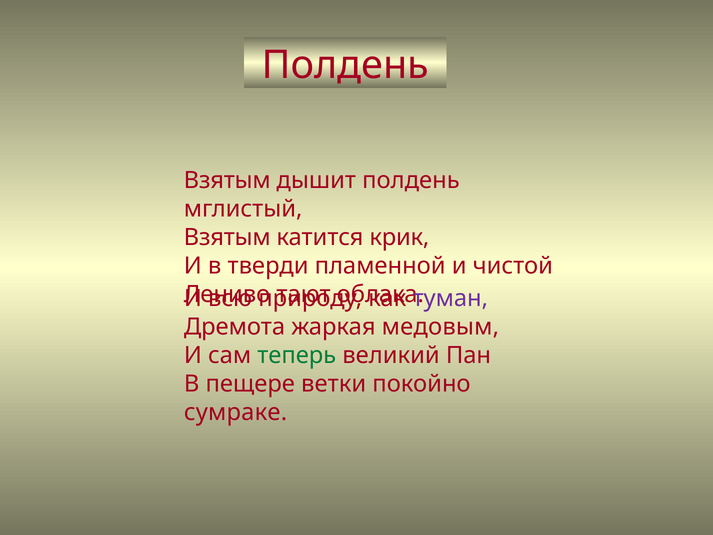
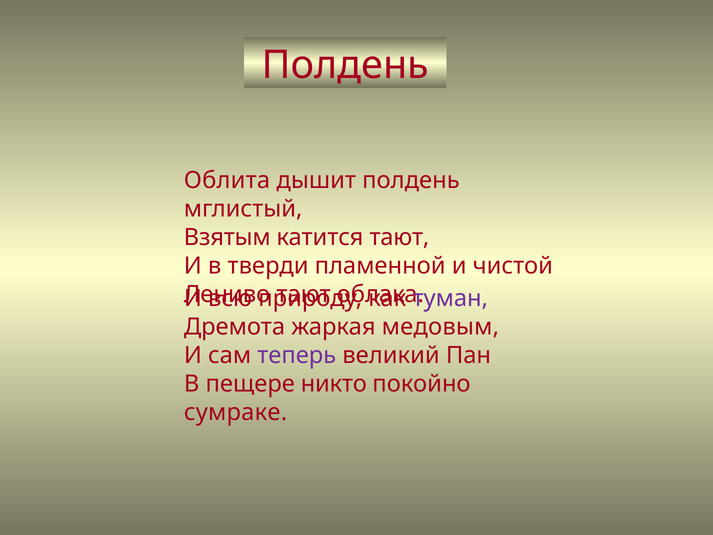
Взятым at (227, 180): Взятым -> Облита
катится крик: крик -> тают
теперь colour: green -> purple
ветки: ветки -> никто
